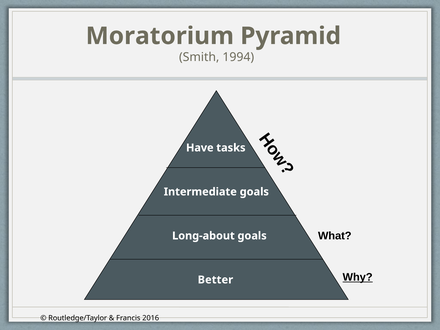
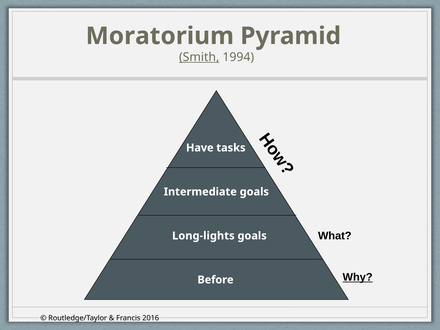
Smith underline: none -> present
Long-about: Long-about -> Long-lights
Better: Better -> Before
